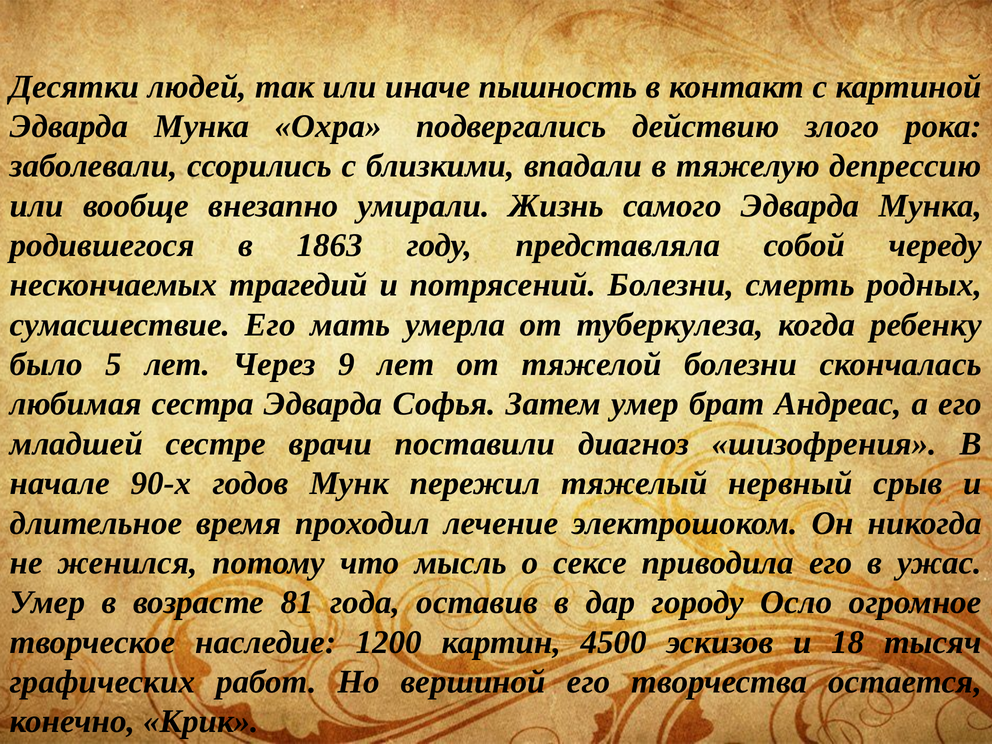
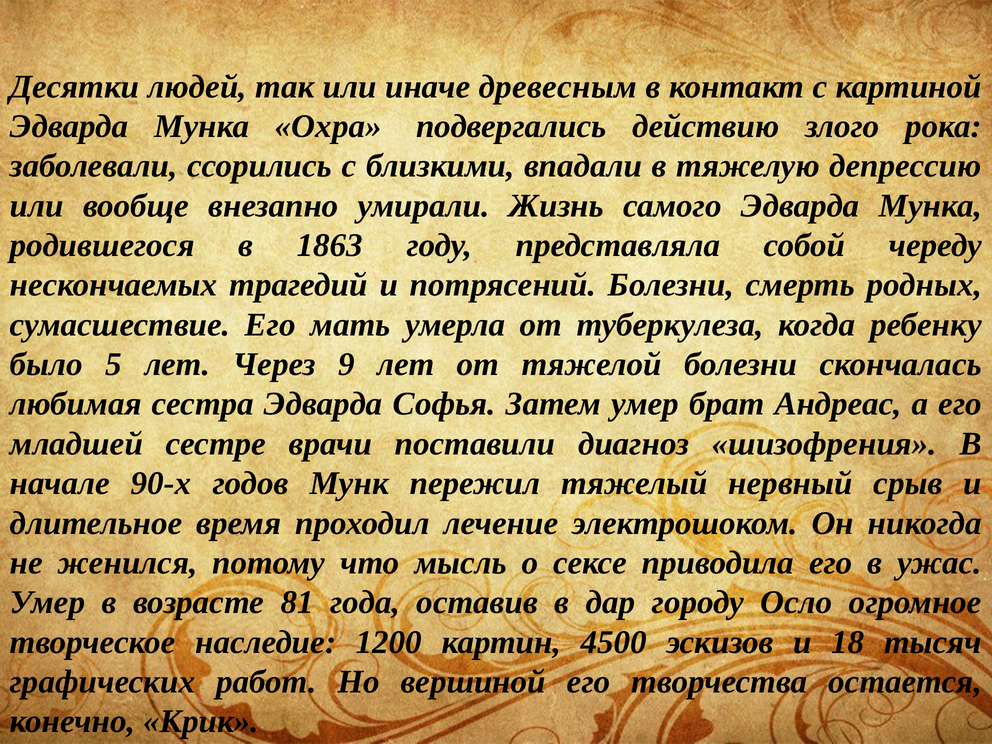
пышность: пышность -> древесным
